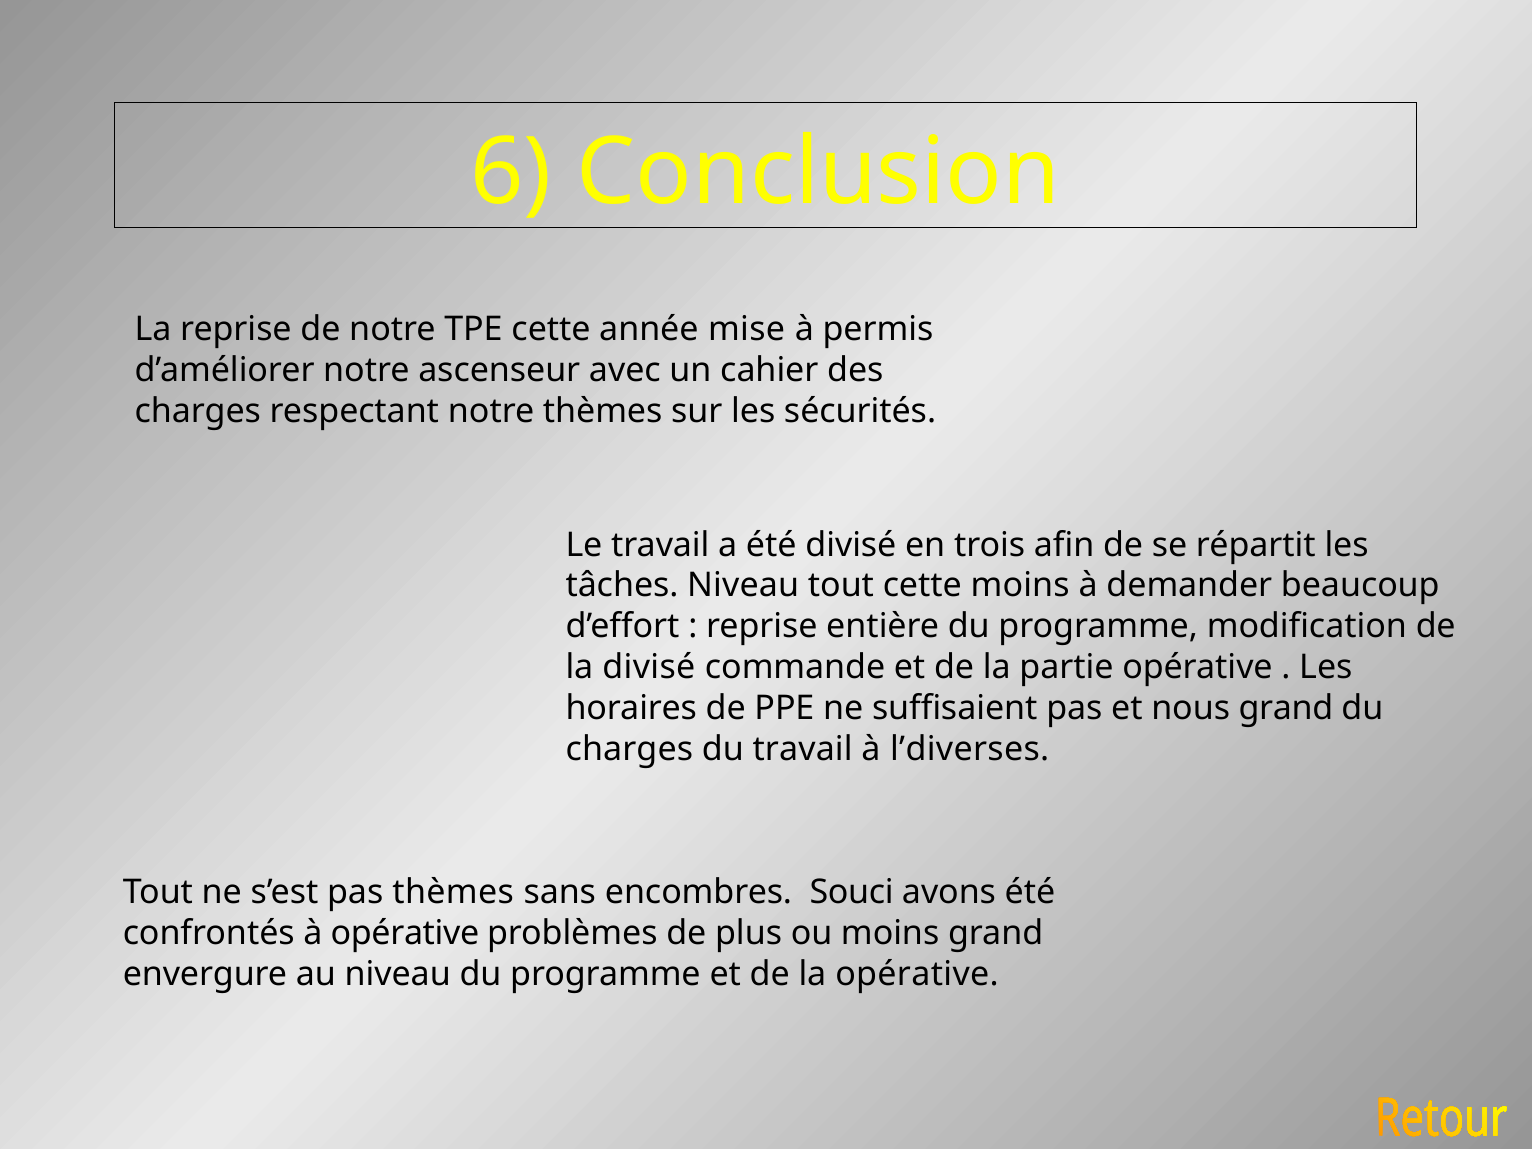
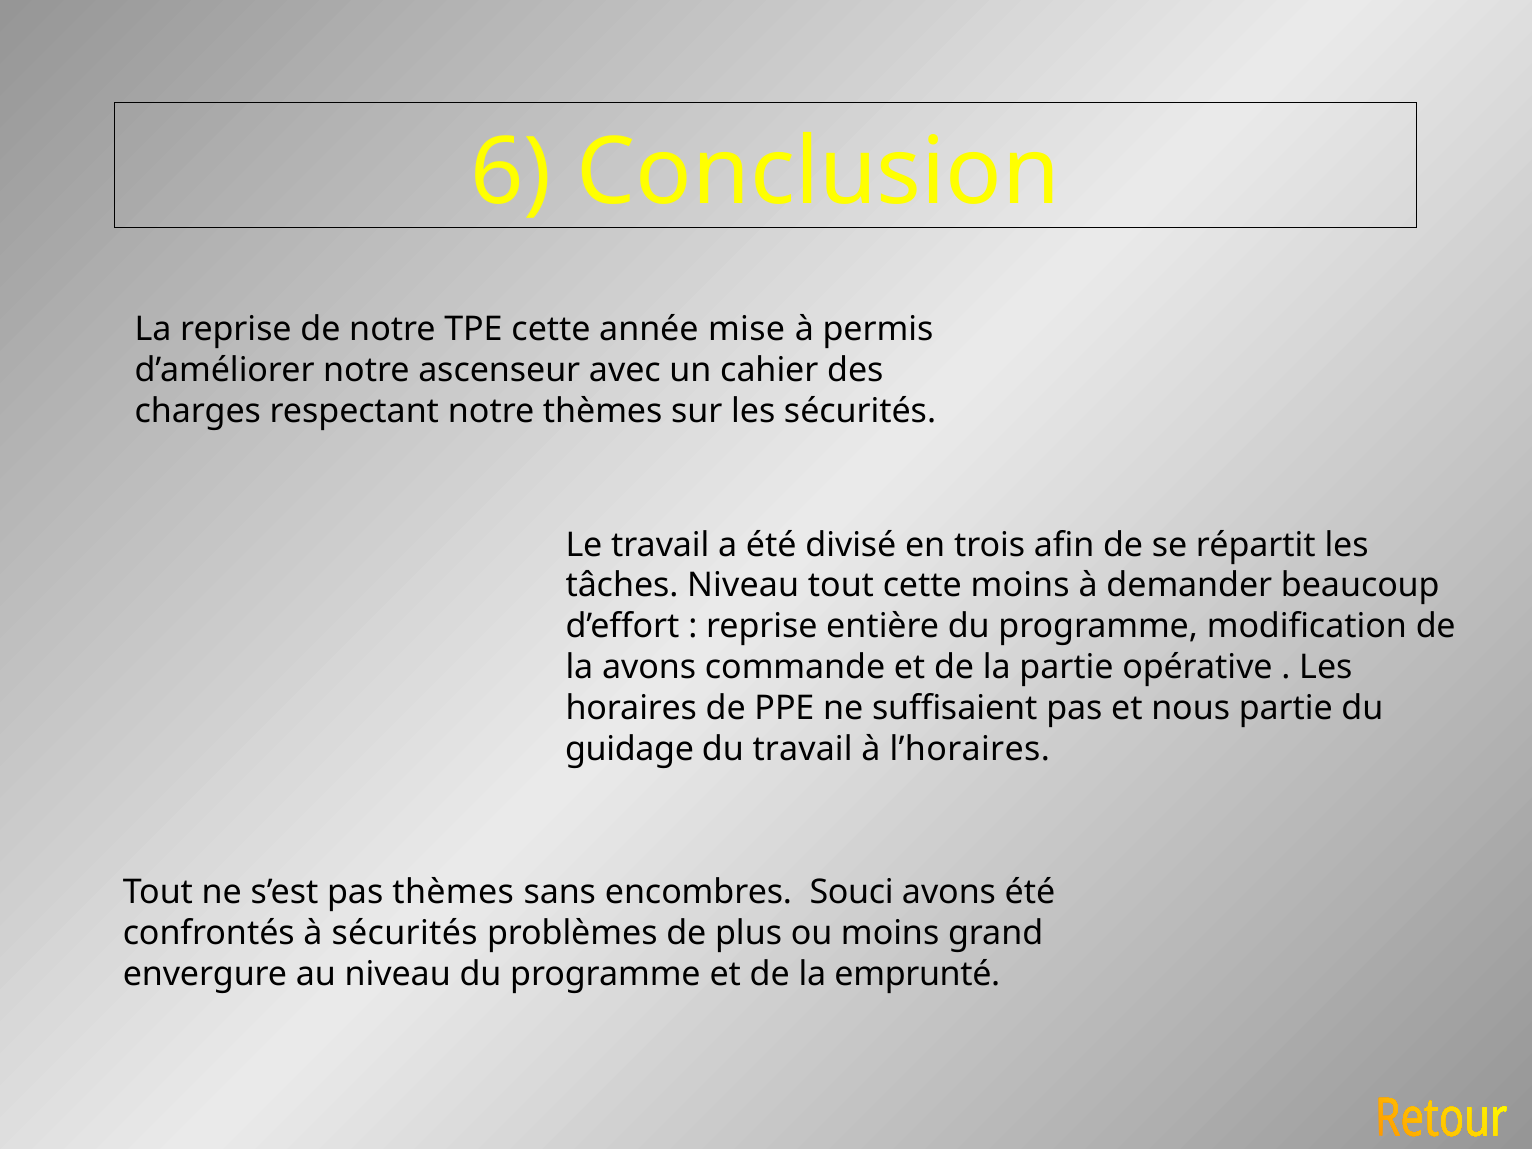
la divisé: divisé -> avons
nous grand: grand -> partie
charges at (629, 749): charges -> guidage
l’diverses: l’diverses -> l’horaires
à opérative: opérative -> sécurités
la opérative: opérative -> emprunté
